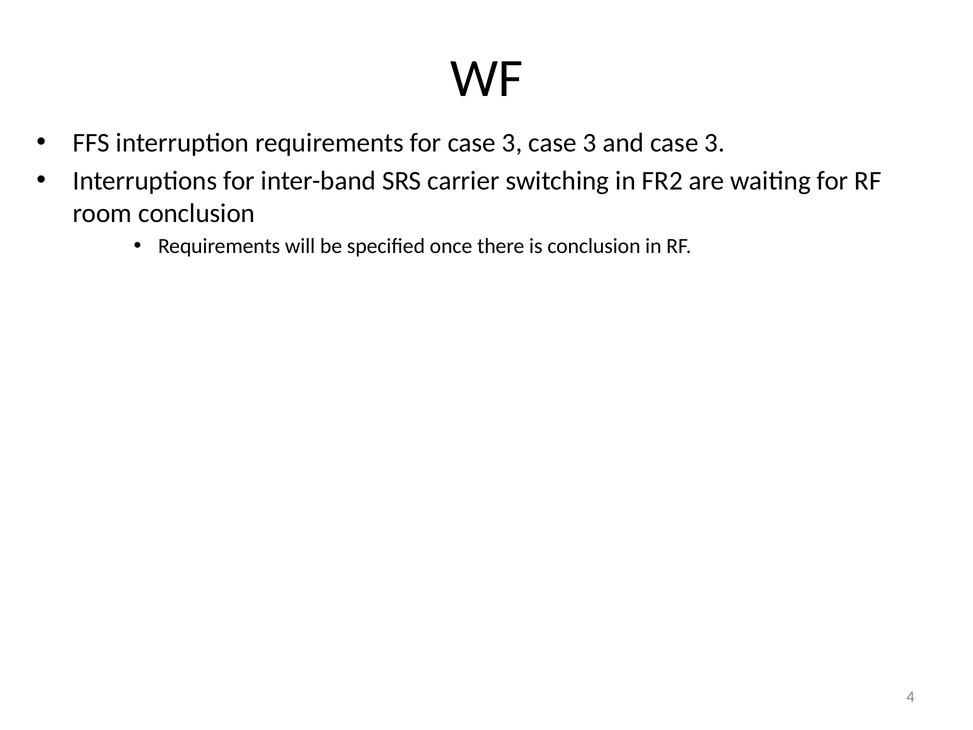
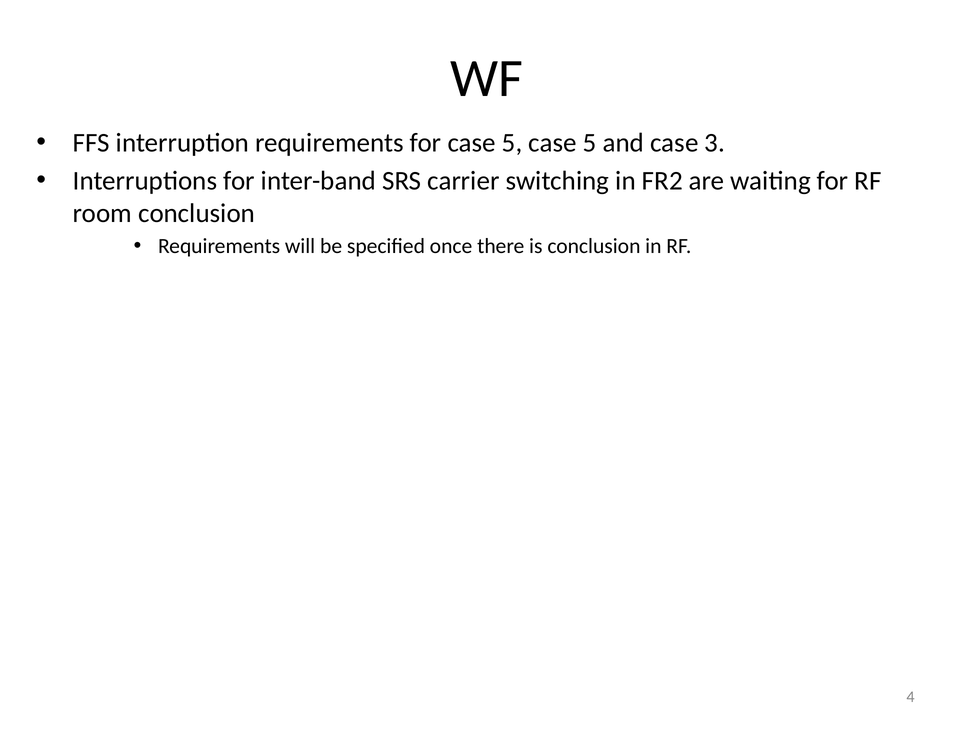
for case 3: 3 -> 5
3 at (590, 143): 3 -> 5
